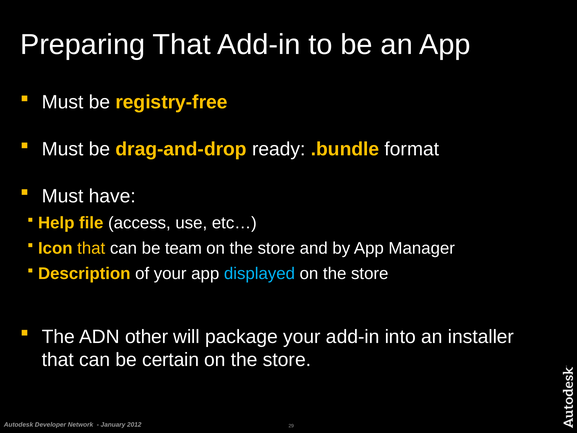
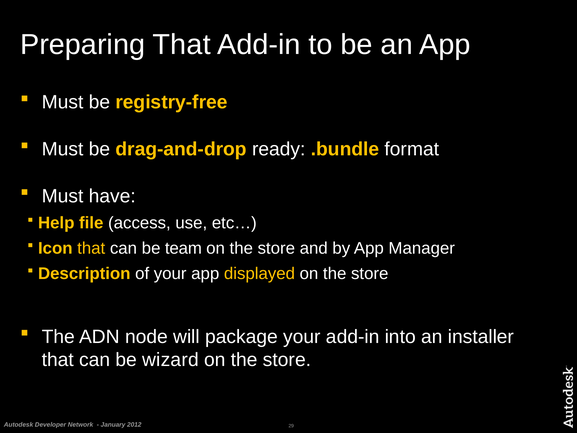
displayed colour: light blue -> yellow
other: other -> node
certain: certain -> wizard
